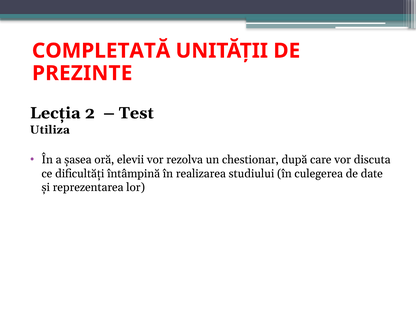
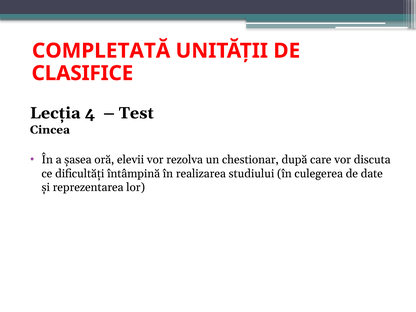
PREZINTE: PREZINTE -> CLASIFICE
2: 2 -> 4
Utiliza: Utiliza -> Cincea
